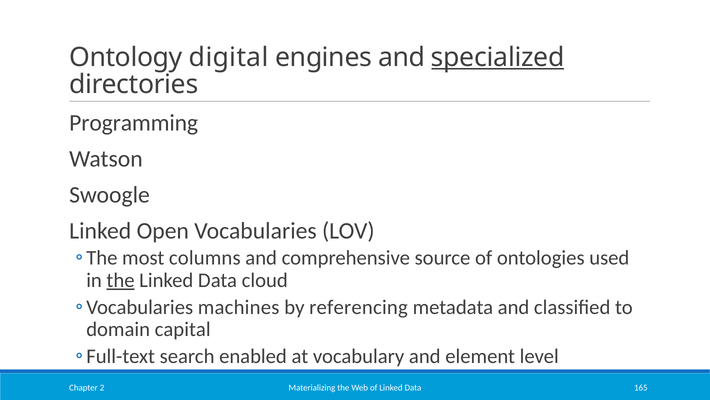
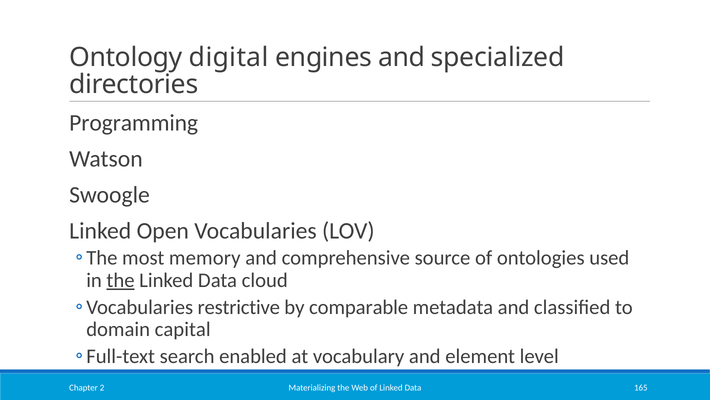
specialized underline: present -> none
columns: columns -> memory
machines: machines -> restrictive
referencing: referencing -> comparable
